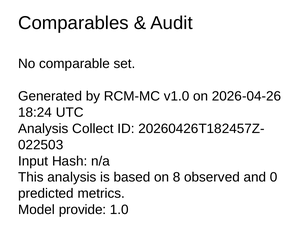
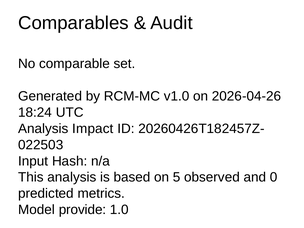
Collect: Collect -> Impact
8: 8 -> 5
